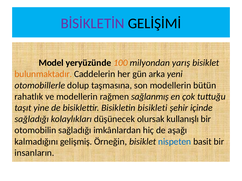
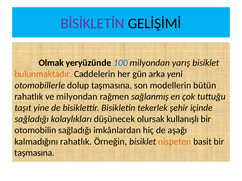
Model: Model -> Olmak
100 colour: orange -> blue
ve modellerin: modellerin -> milyondan
bisikleti: bisikleti -> tekerlek
kalmadığını gelişmiş: gelişmiş -> rahatlık
nispeten colour: blue -> orange
insanların at (34, 153): insanların -> taşmasına
